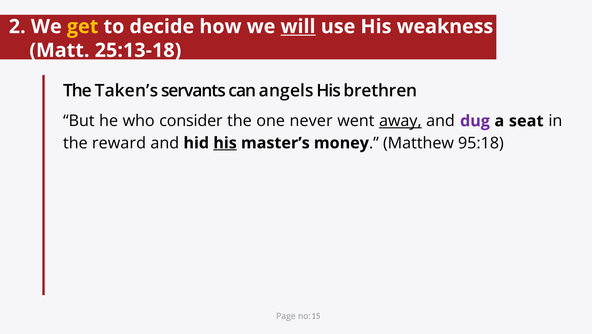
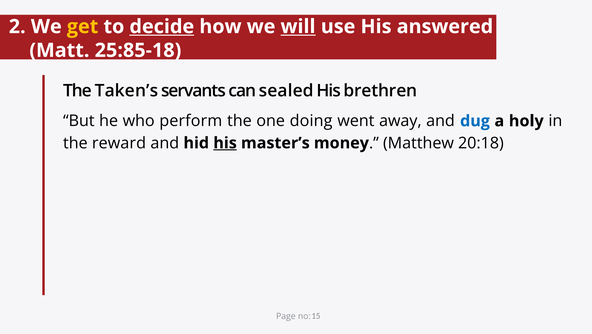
decide underline: none -> present
weakness: weakness -> answered
25:13-18: 25:13-18 -> 25:85-18
angels: angels -> sealed
consider: consider -> perform
never: never -> doing
away underline: present -> none
dug colour: purple -> blue
seat: seat -> holy
95:18: 95:18 -> 20:18
